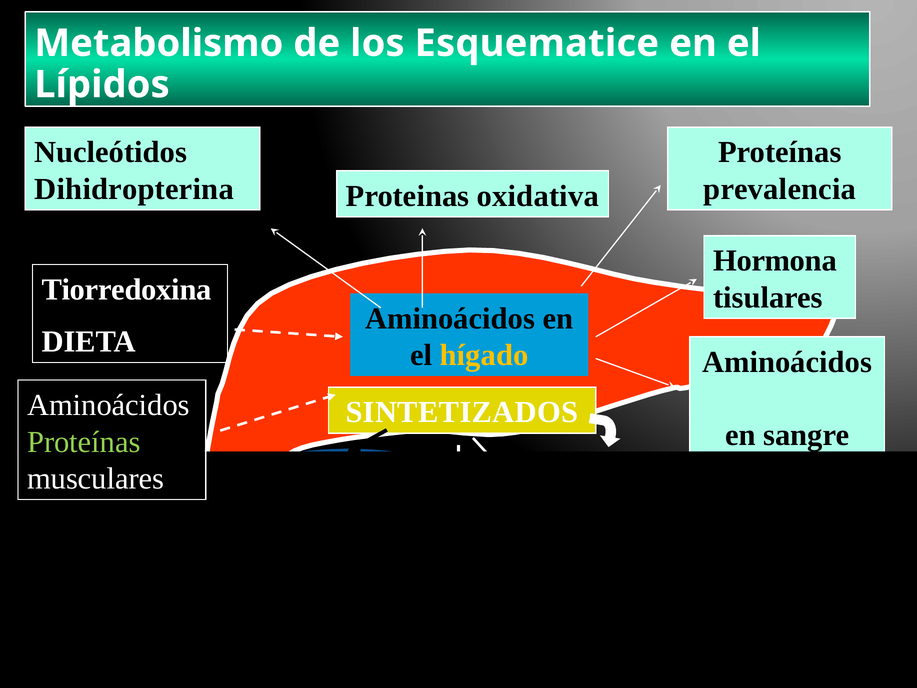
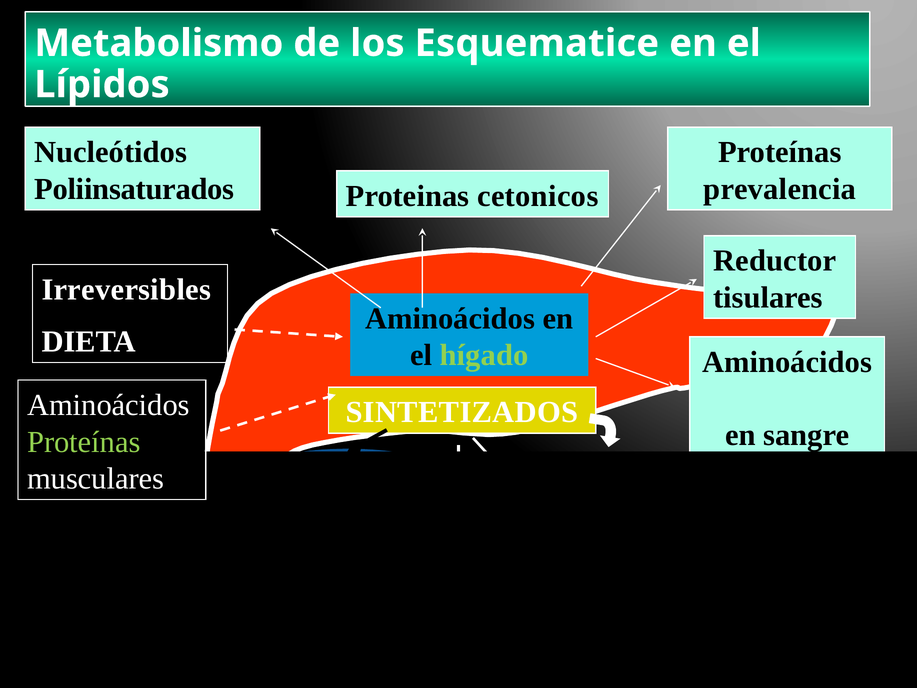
Dihidropterina: Dihidropterina -> Poliinsaturados
oxidativa: oxidativa -> cetonicos
Hormona: Hormona -> Reductor
Tiorredoxina: Tiorredoxina -> Irreversibles
hígado colour: yellow -> light green
